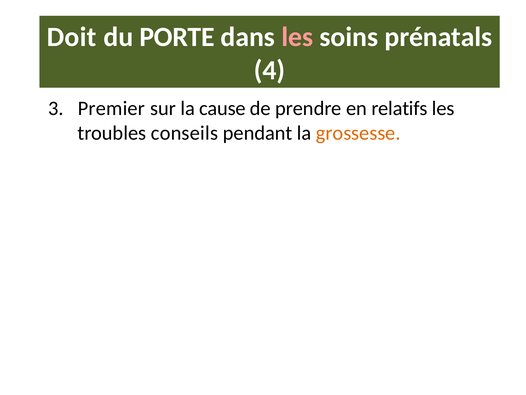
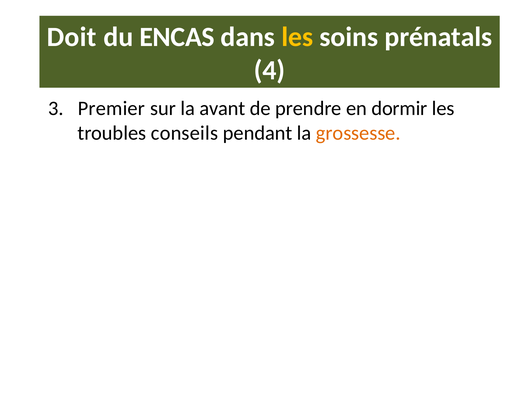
PORTE: PORTE -> ENCAS
les at (297, 37) colour: pink -> yellow
cause: cause -> avant
relatifs: relatifs -> dormir
